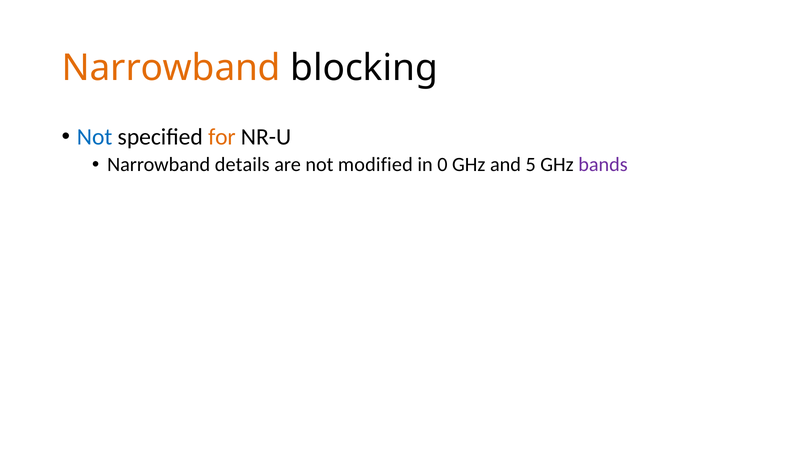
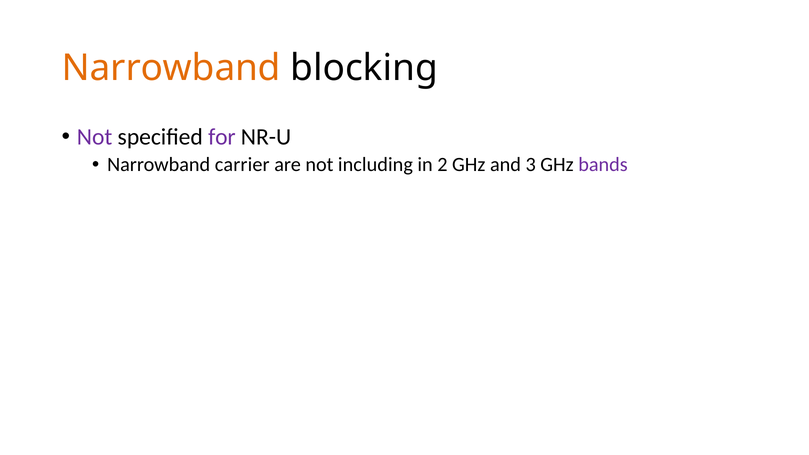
Not at (95, 137) colour: blue -> purple
for colour: orange -> purple
details: details -> carrier
modified: modified -> including
0: 0 -> 2
5: 5 -> 3
